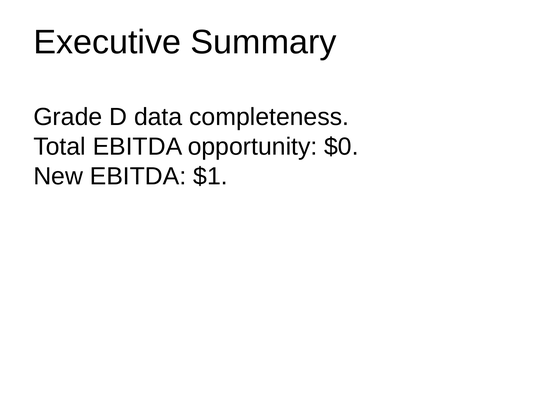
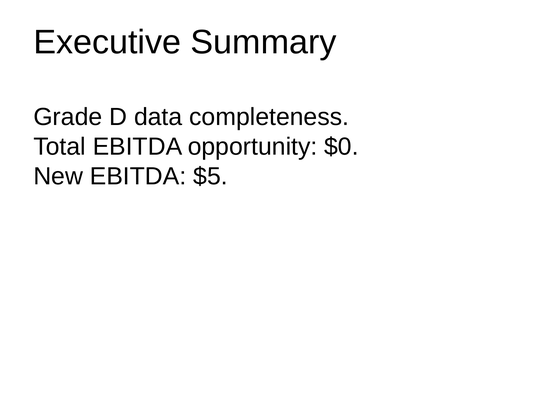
$1: $1 -> $5
